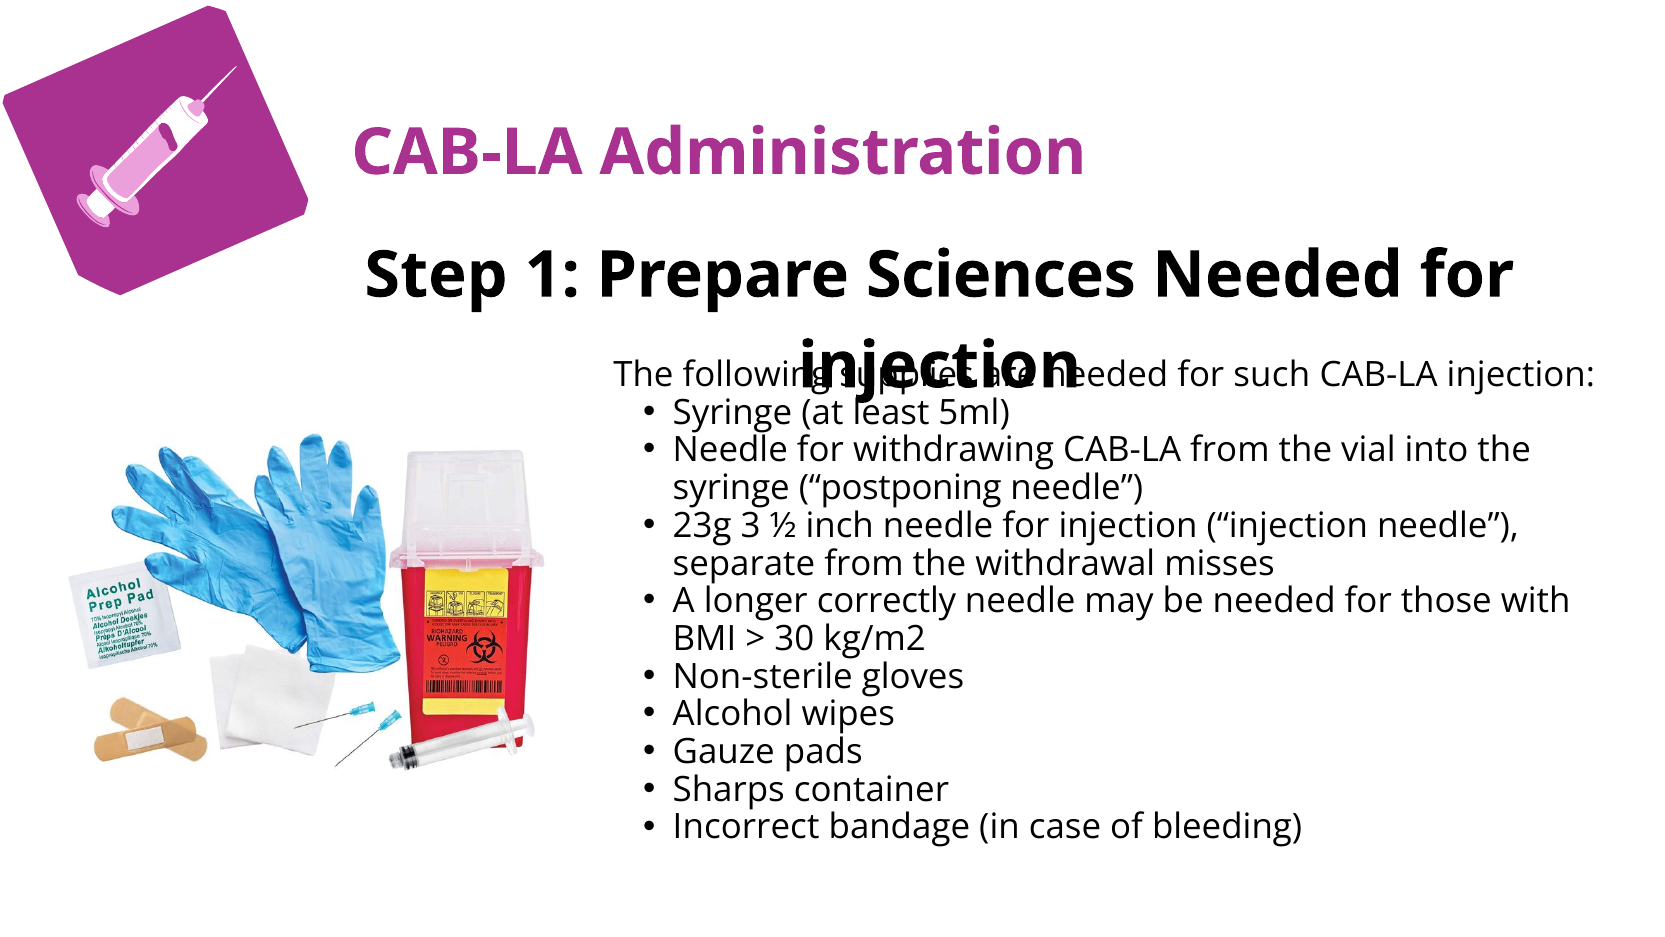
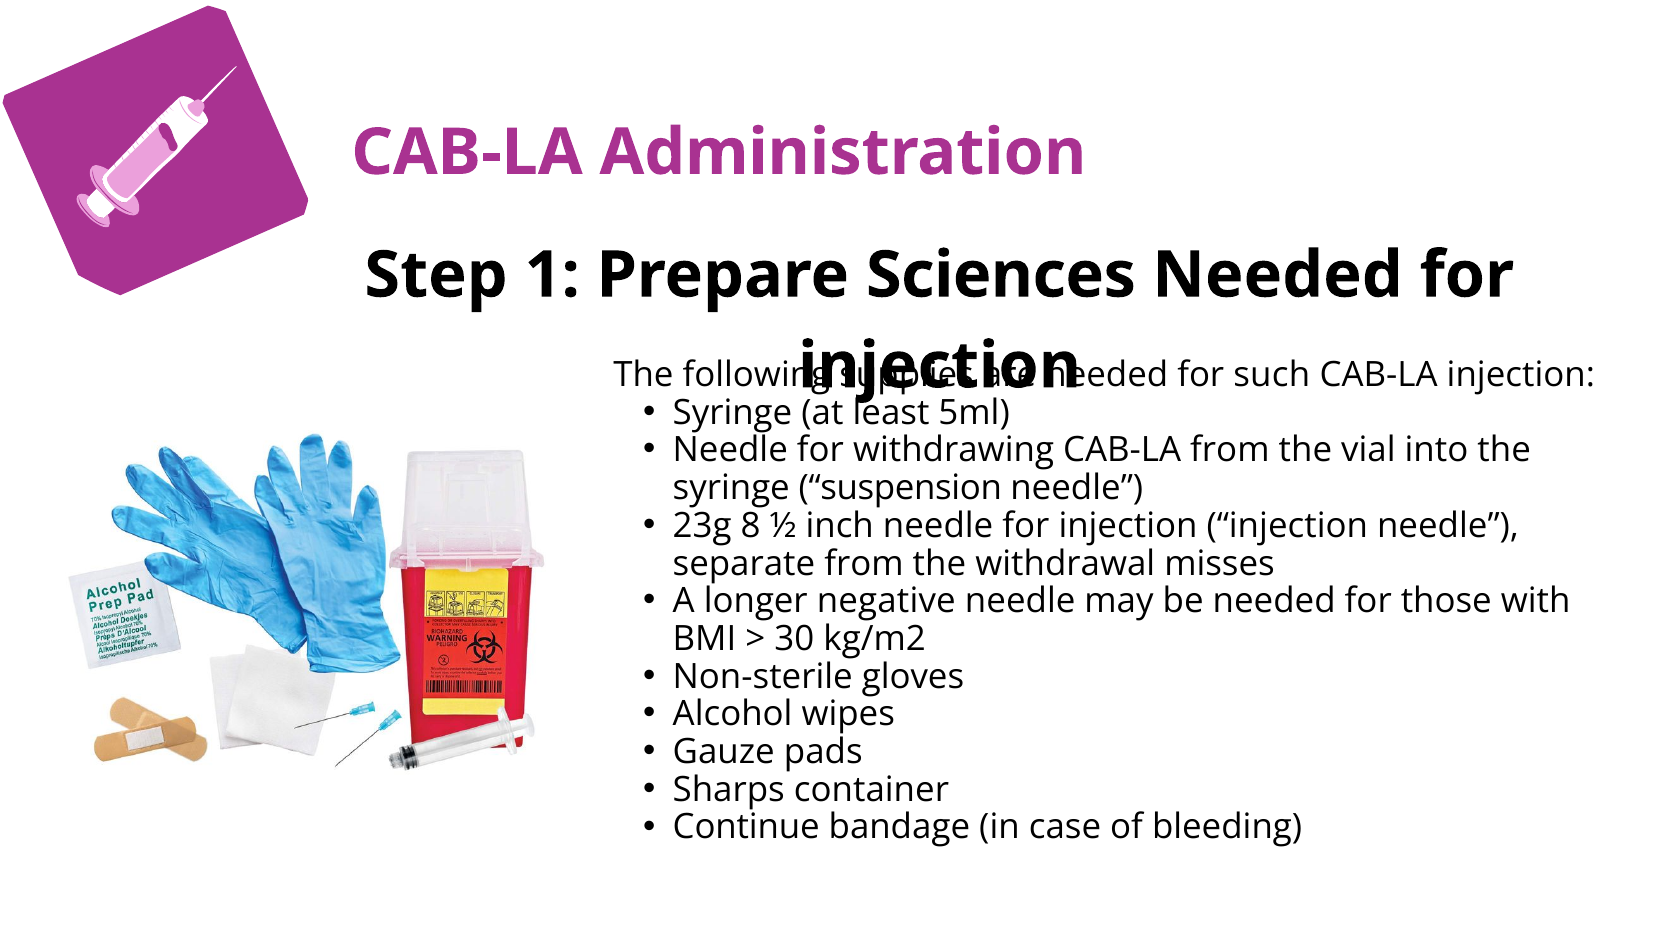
postponing: postponing -> suspension
3: 3 -> 8
correctly: correctly -> negative
Incorrect: Incorrect -> Continue
